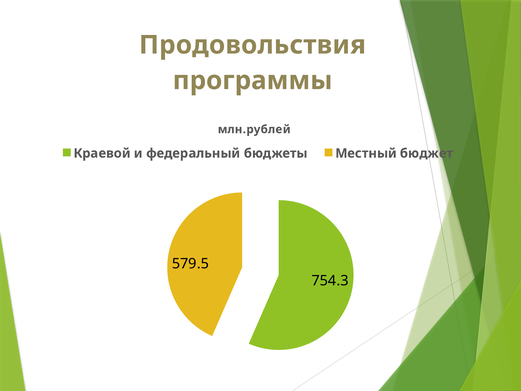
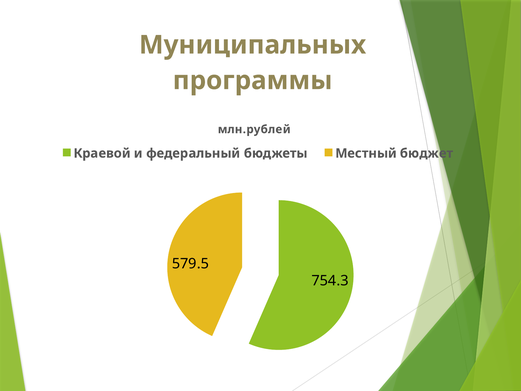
Продовольствия: Продовольствия -> Муниципальных
